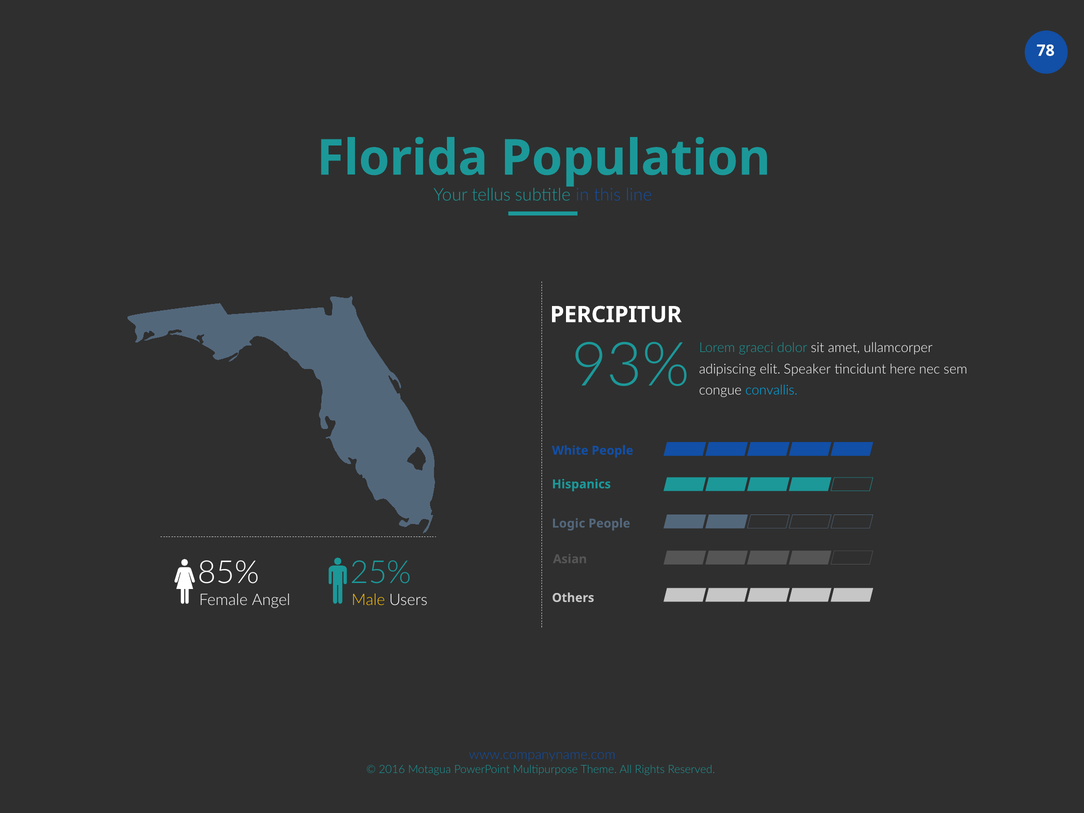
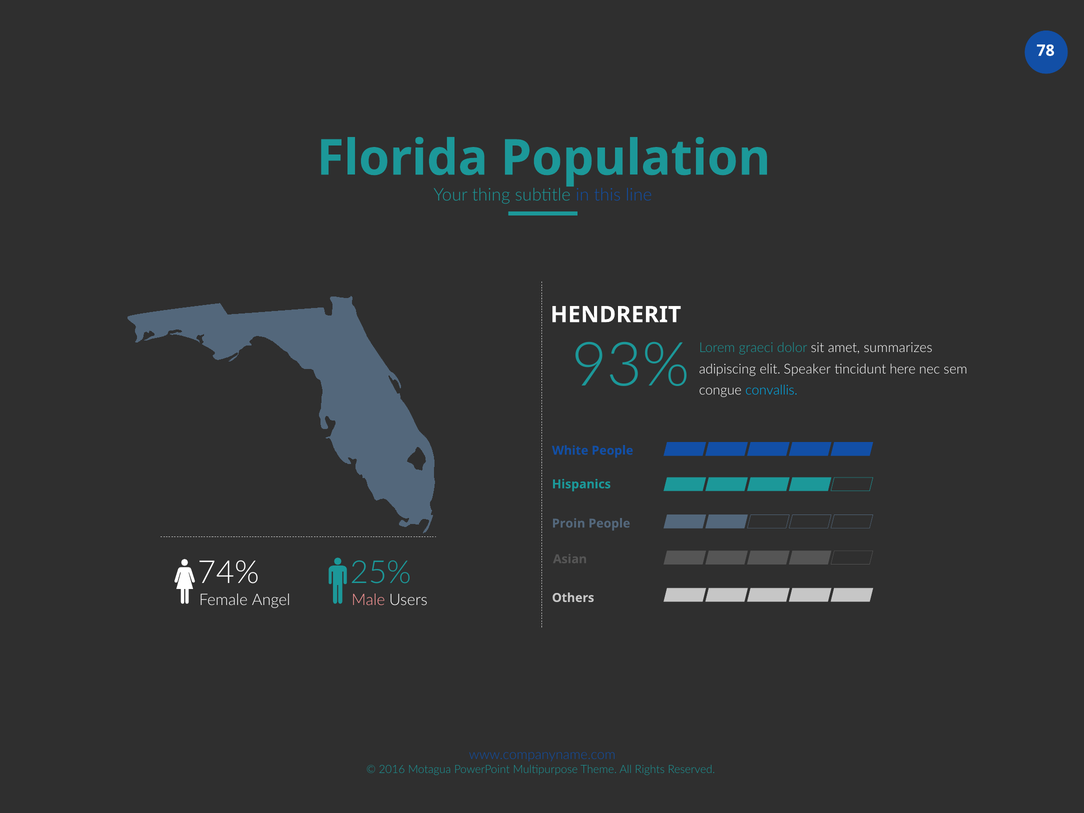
tellus: tellus -> thing
PERCIPITUR: PERCIPITUR -> HENDRERIT
ullamcorper: ullamcorper -> summarizes
Logic: Logic -> Proin
85%: 85% -> 74%
Male colour: yellow -> pink
